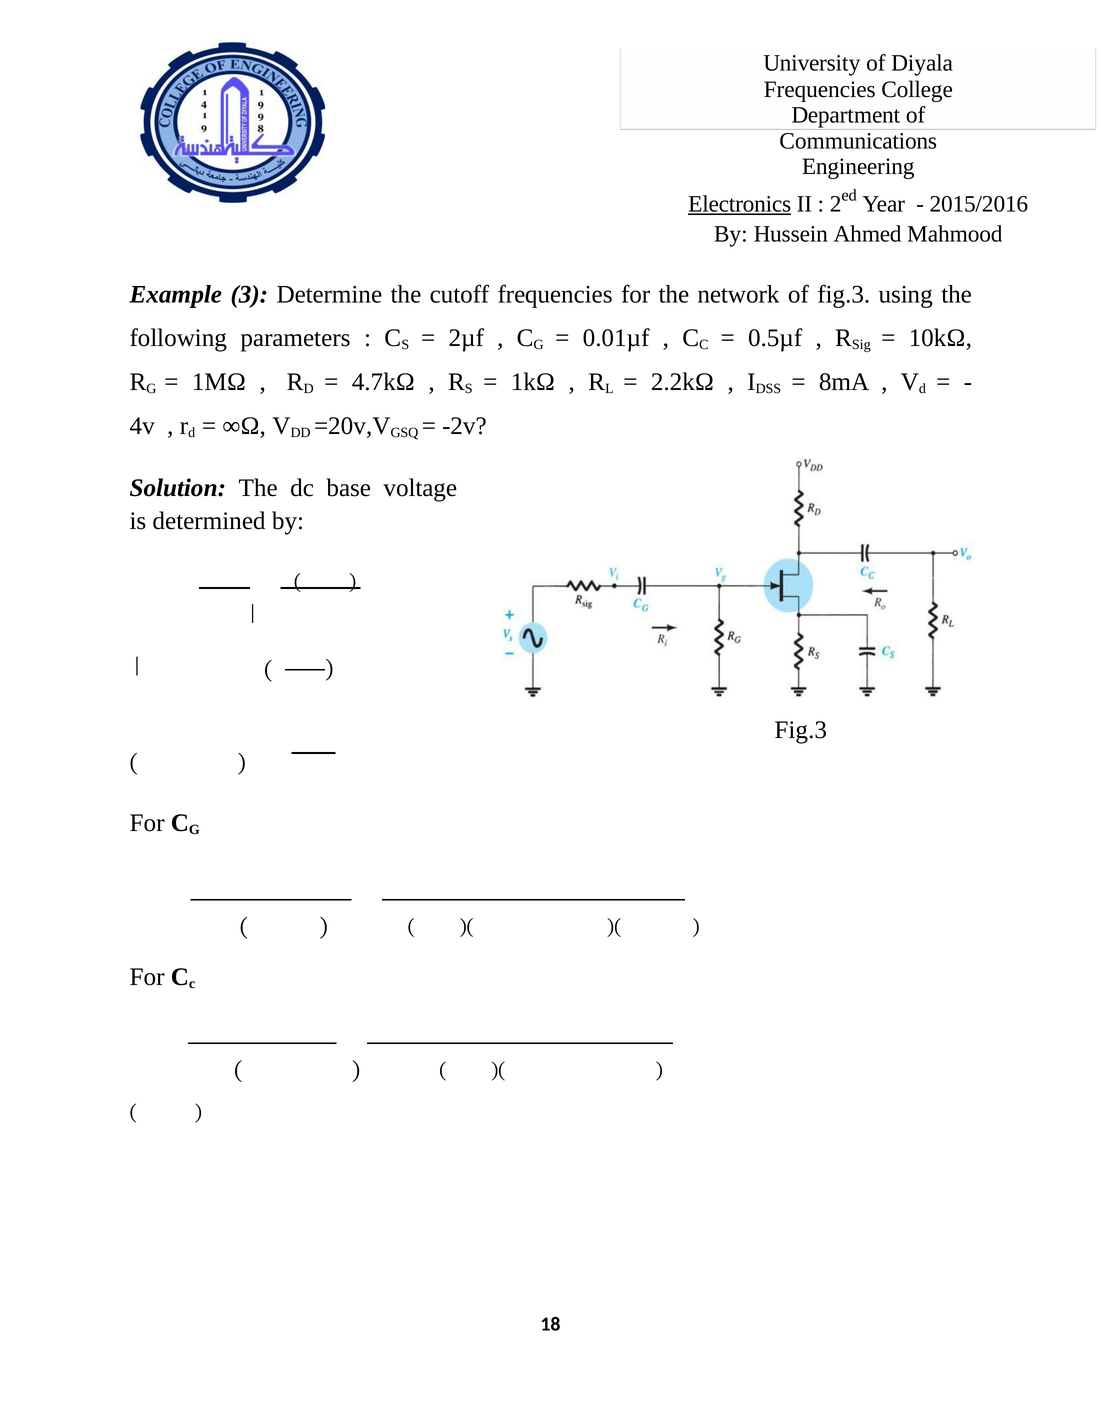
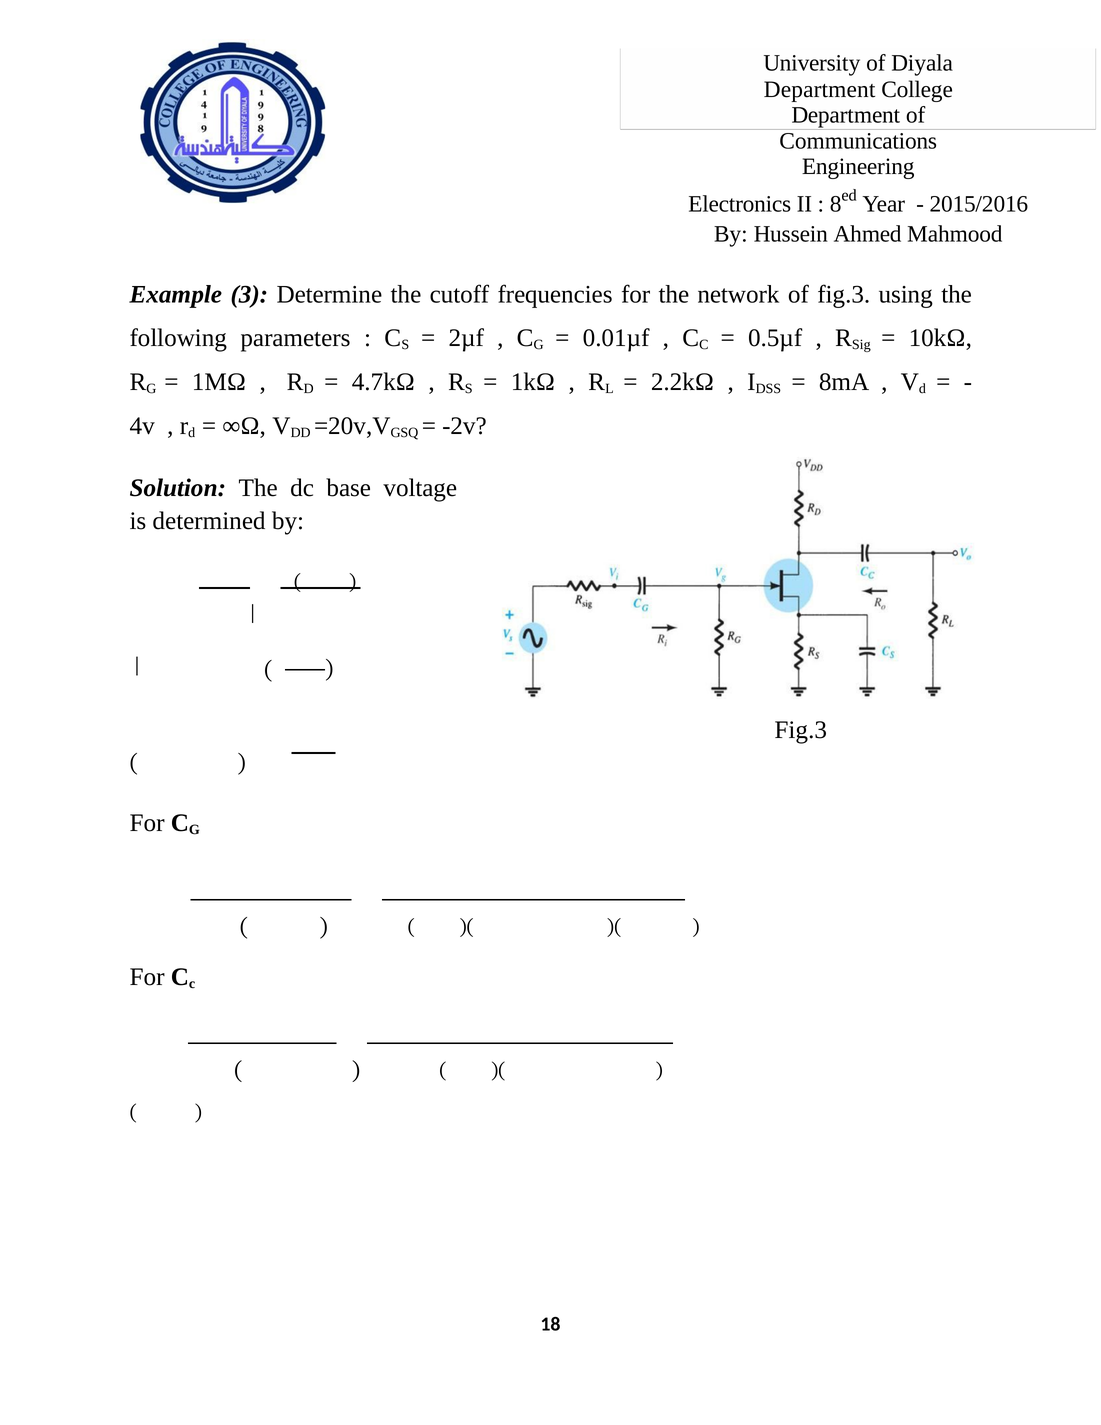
Frequencies at (820, 90): Frequencies -> Department
Electronics underline: present -> none
2: 2 -> 8
